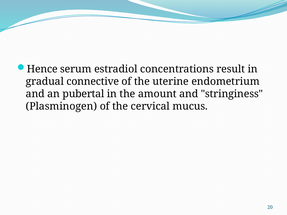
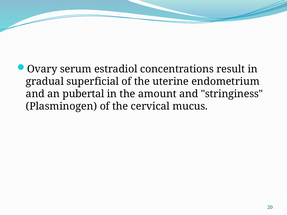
Hence: Hence -> Ovary
connective: connective -> superficial
